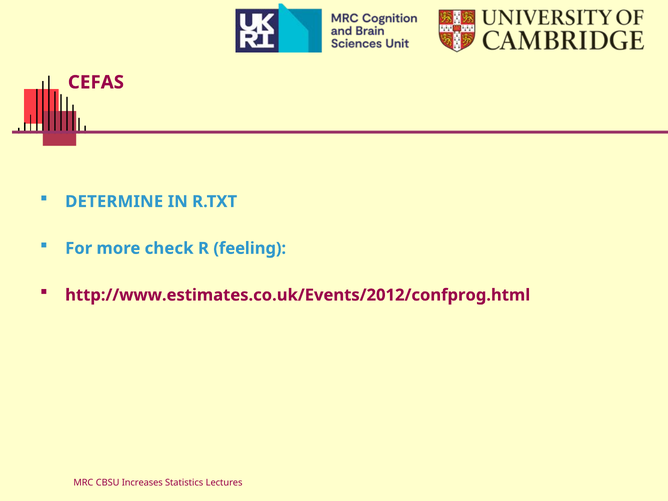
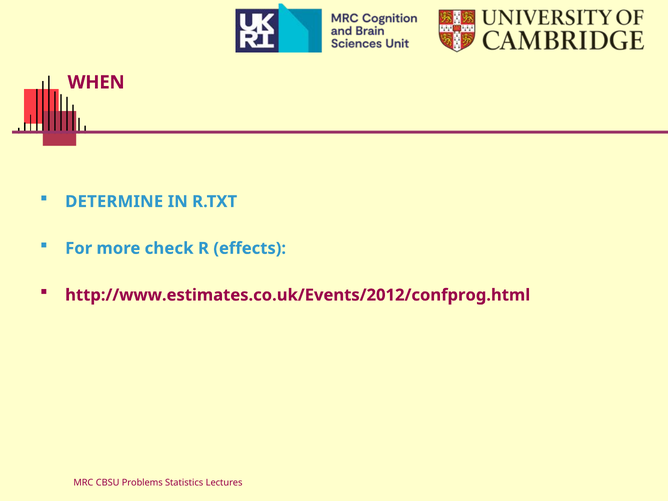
CEFAS: CEFAS -> WHEN
feeling: feeling -> effects
Increases: Increases -> Problems
